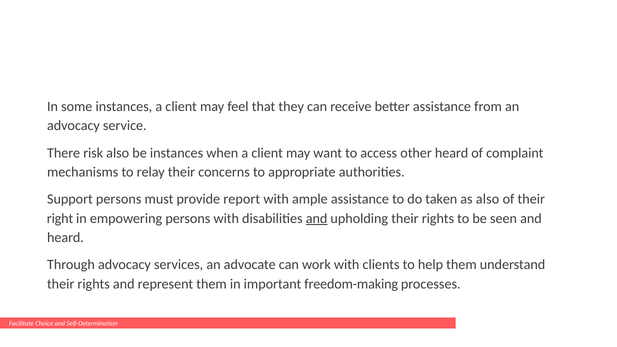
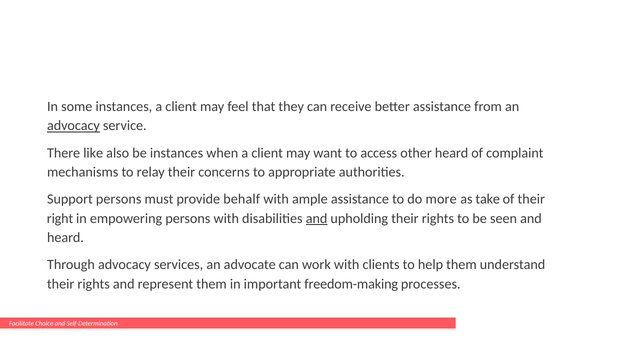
advocacy at (73, 126) underline: none -> present
risk: risk -> like
report: report -> behalf
taken: taken -> more
as also: also -> take
